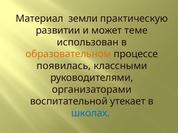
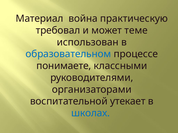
земли: земли -> война
развитии: развитии -> требовал
образовательном colour: orange -> blue
появилась: появилась -> понимаете
